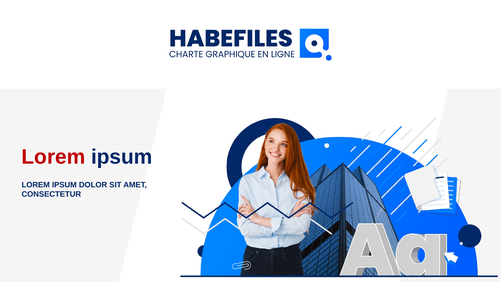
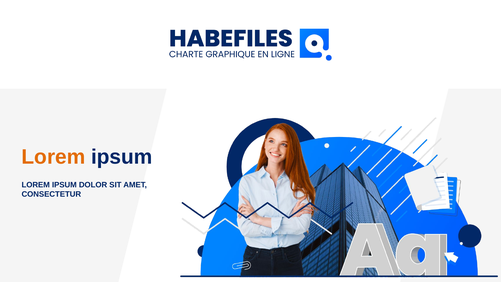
Lorem at (53, 157) colour: red -> orange
